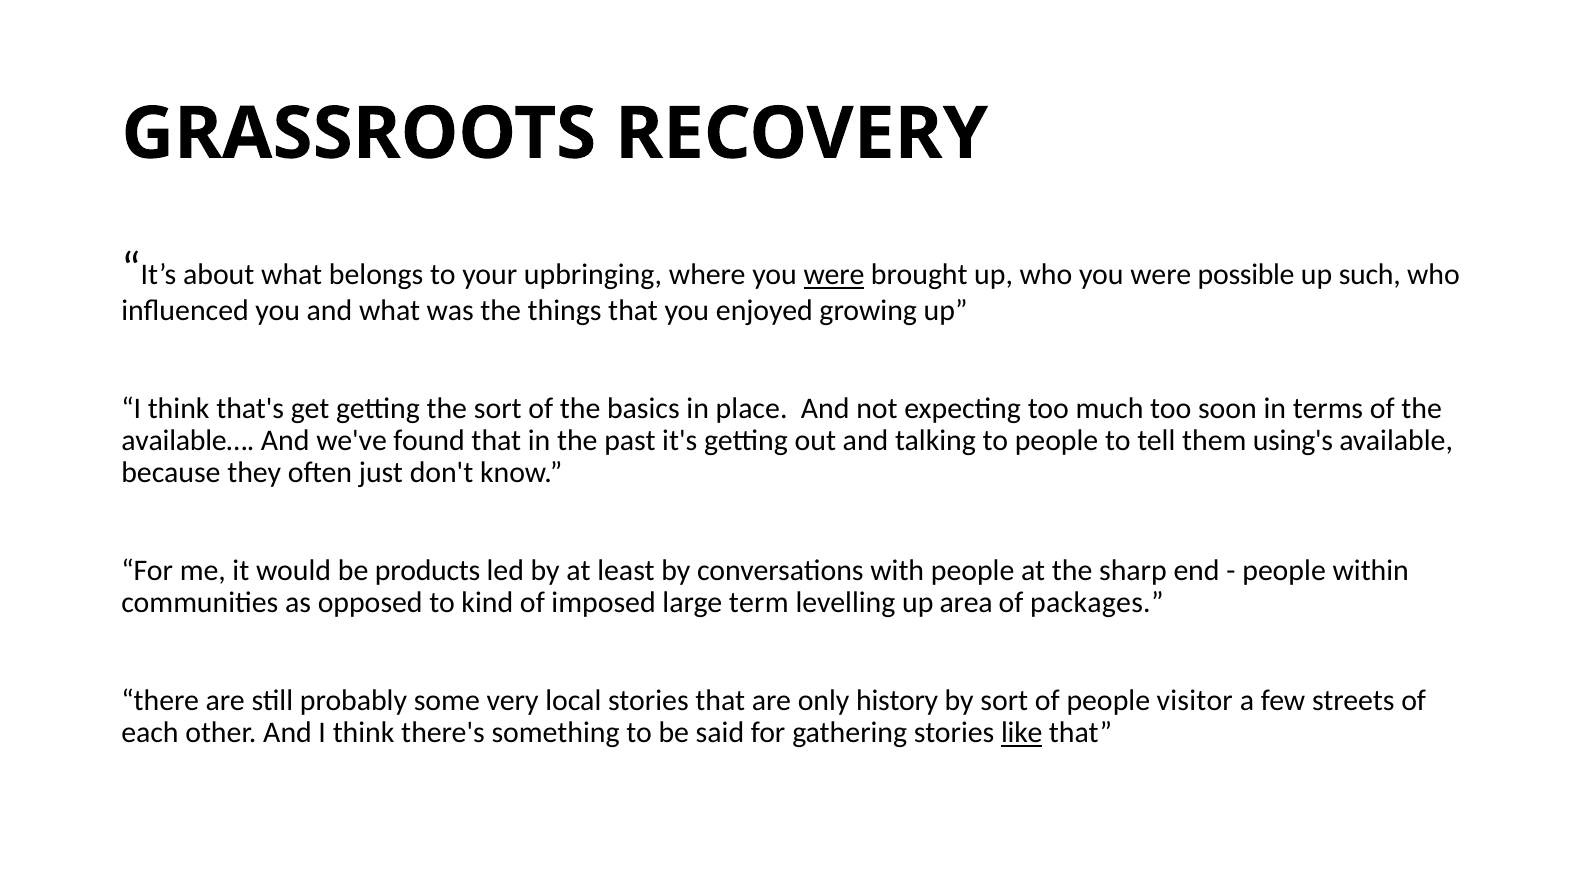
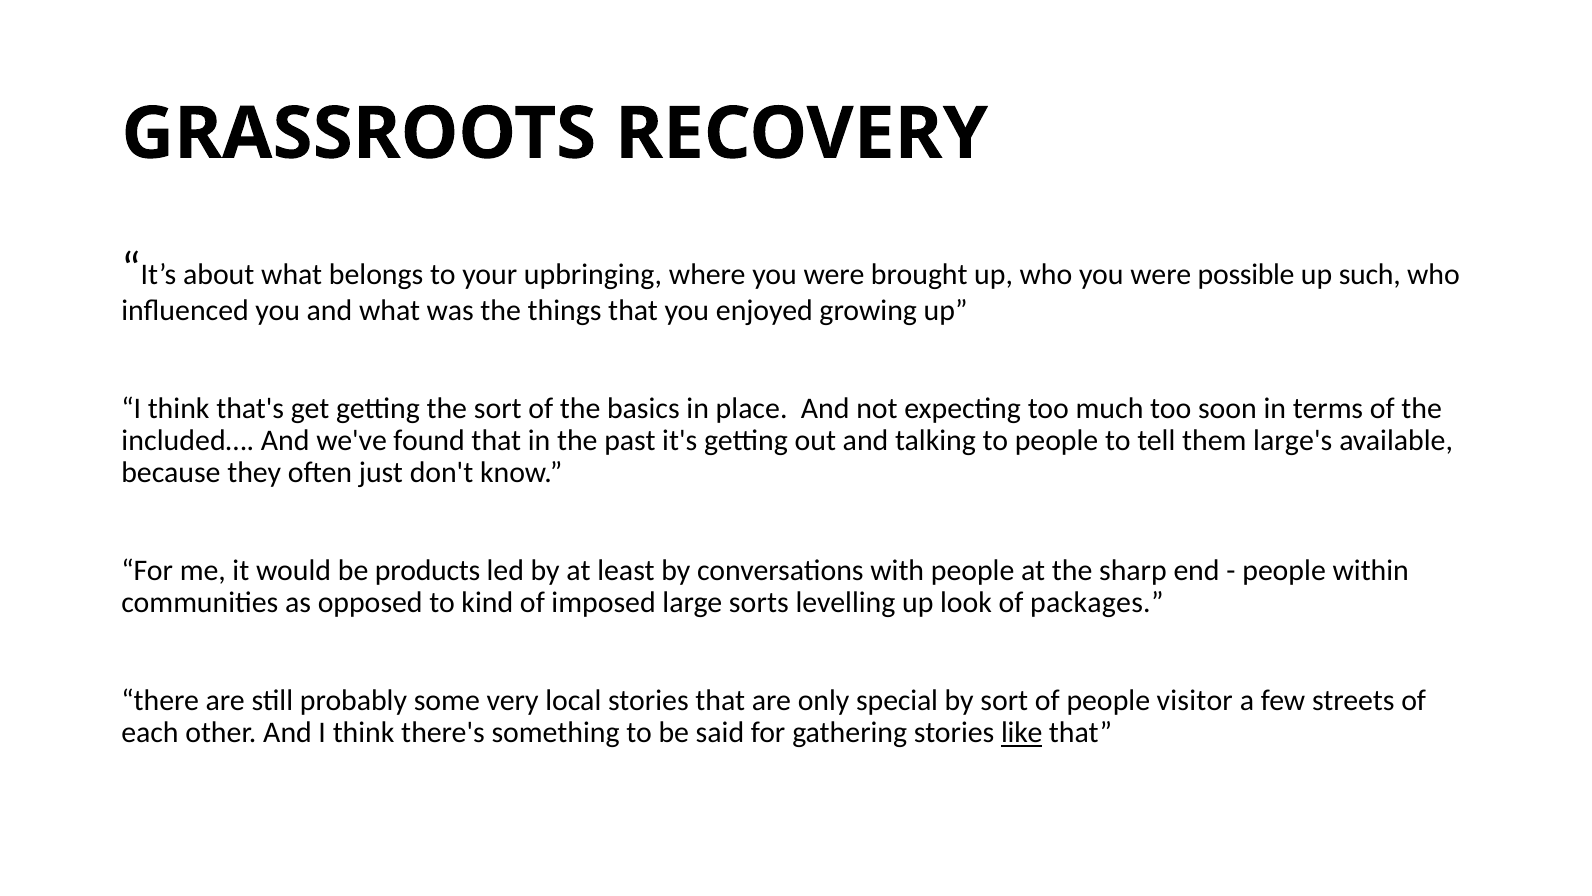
were at (834, 275) underline: present -> none
available…: available… -> included…
using's: using's -> large's
term: term -> sorts
area: area -> look
history: history -> special
